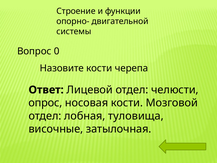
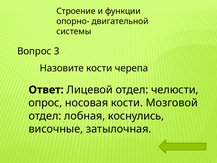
0: 0 -> 3
туловища: туловища -> коснулись
